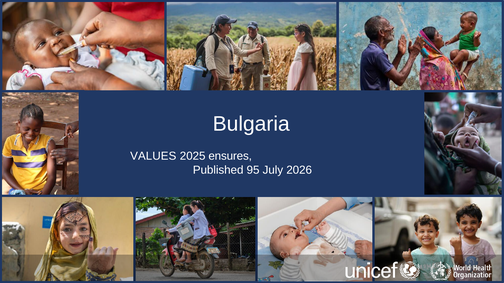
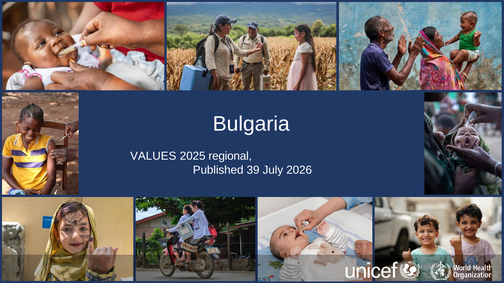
ensures: ensures -> regional
95: 95 -> 39
